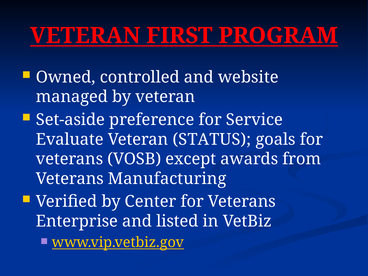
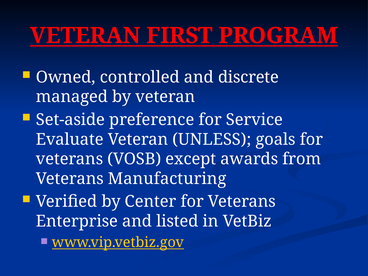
website: website -> discrete
STATUS: STATUS -> UNLESS
